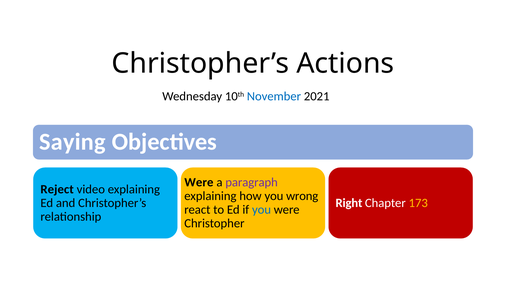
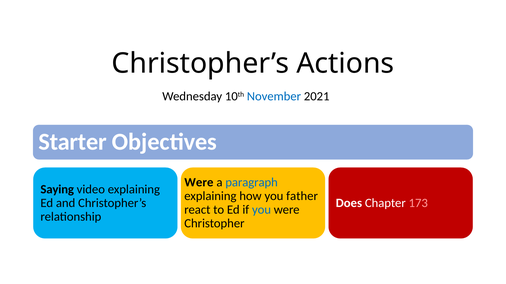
Saying: Saying -> Starter
paragraph colour: purple -> blue
Reject: Reject -> Saying
wrong: wrong -> father
Right: Right -> Does
173 colour: yellow -> pink
